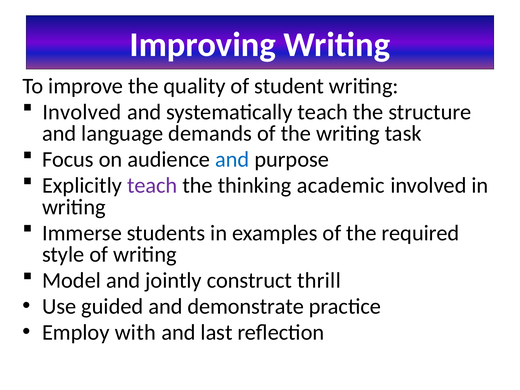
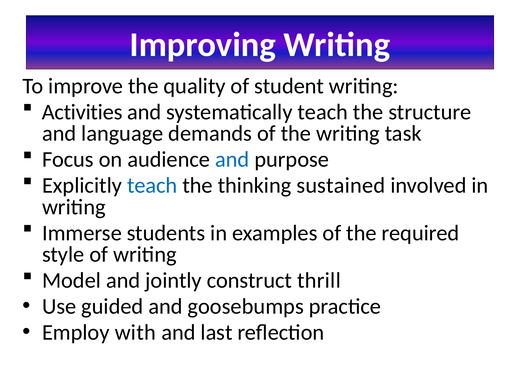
Involved at (82, 112): Involved -> Activities
teach at (152, 186) colour: purple -> blue
academic: academic -> sustained
demonstrate: demonstrate -> goosebumps
